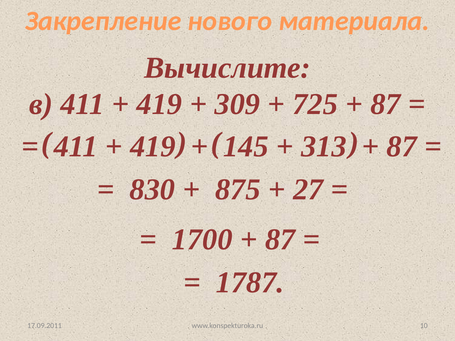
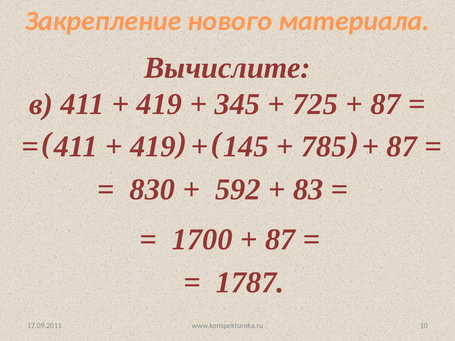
309: 309 -> 345
313: 313 -> 785
875: 875 -> 592
27: 27 -> 83
